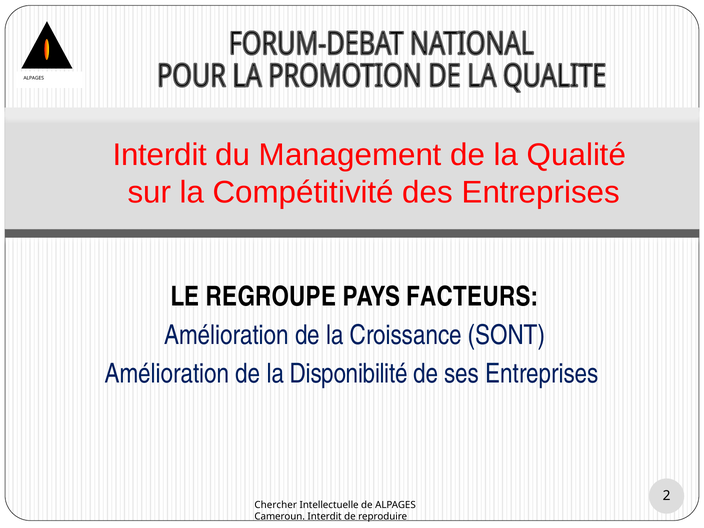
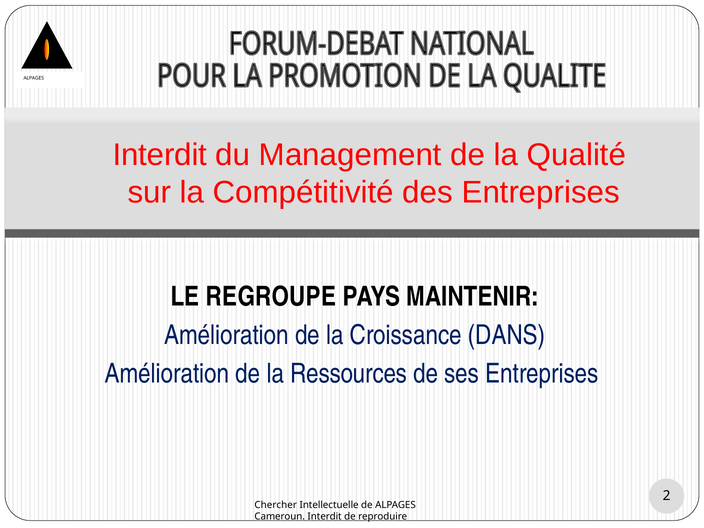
FACTEURS: FACTEURS -> MAINTENIR
SONT: SONT -> DANS
Disponibilité: Disponibilité -> Ressources
